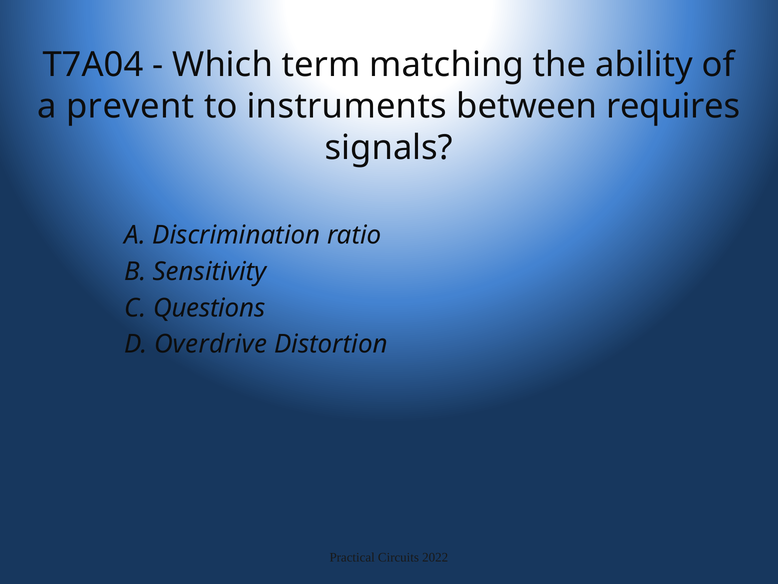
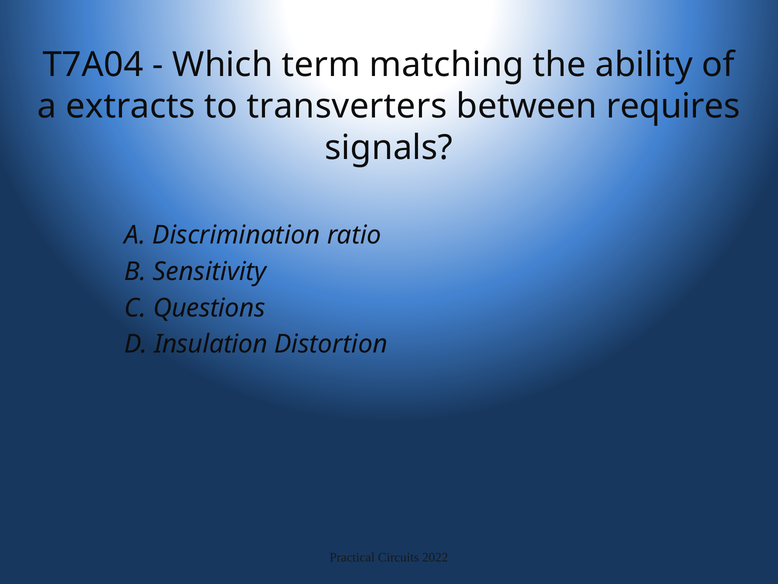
prevent: prevent -> extracts
instruments: instruments -> transverters
Overdrive: Overdrive -> Insulation
